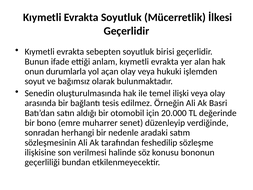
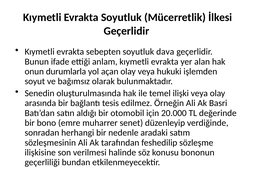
birisi: birisi -> dava
